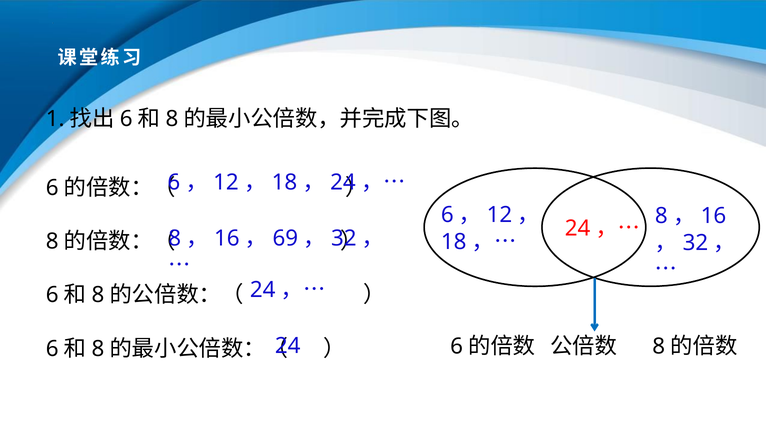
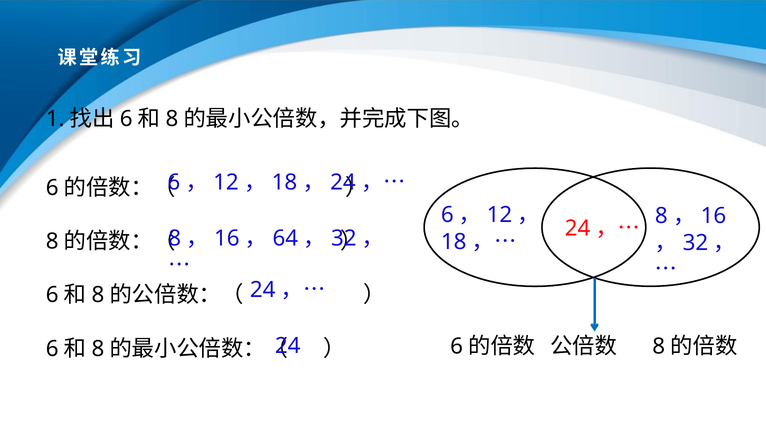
69: 69 -> 64
